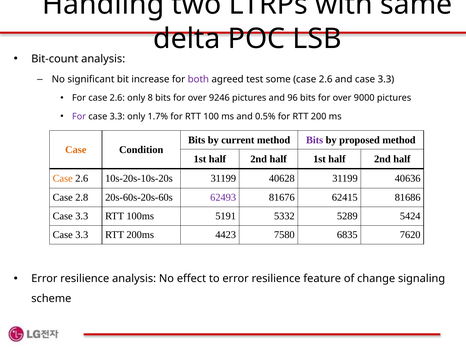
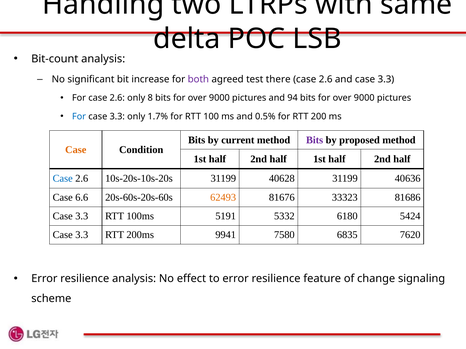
some: some -> there
9246 at (219, 98): 9246 -> 9000
96: 96 -> 94
For at (79, 117) colour: purple -> blue
Case at (63, 179) colour: orange -> blue
2.8: 2.8 -> 6.6
62493 colour: purple -> orange
62415: 62415 -> 33323
5289: 5289 -> 6180
4423: 4423 -> 9941
